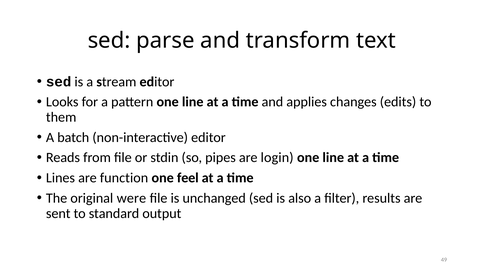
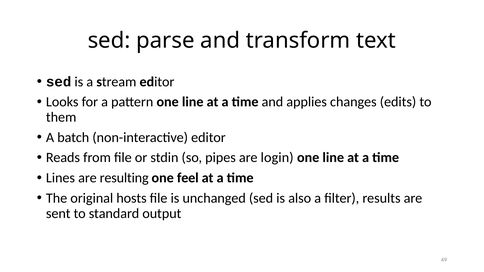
function: function -> resulting
were: were -> hosts
